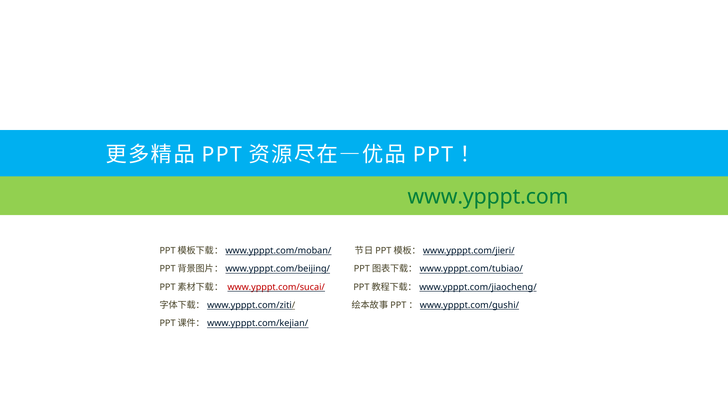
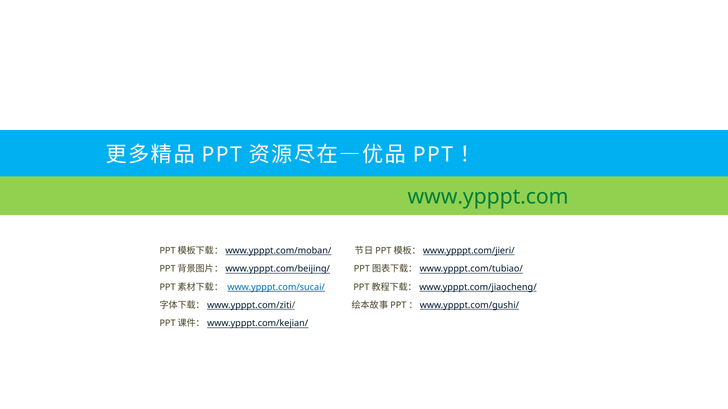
www.ypppt.com/sucai/ colour: red -> blue
